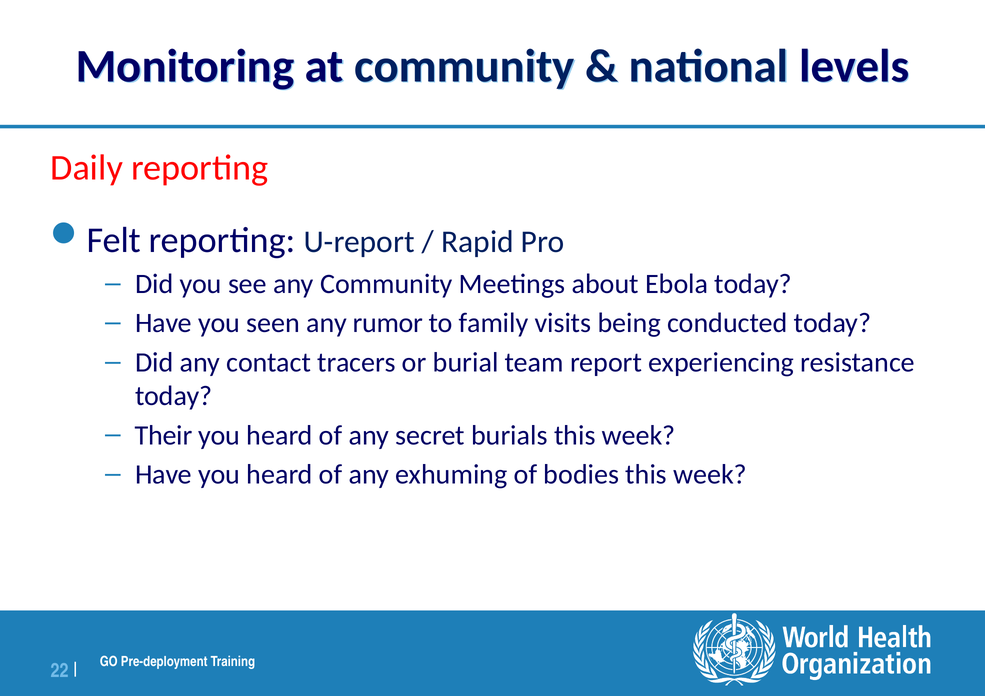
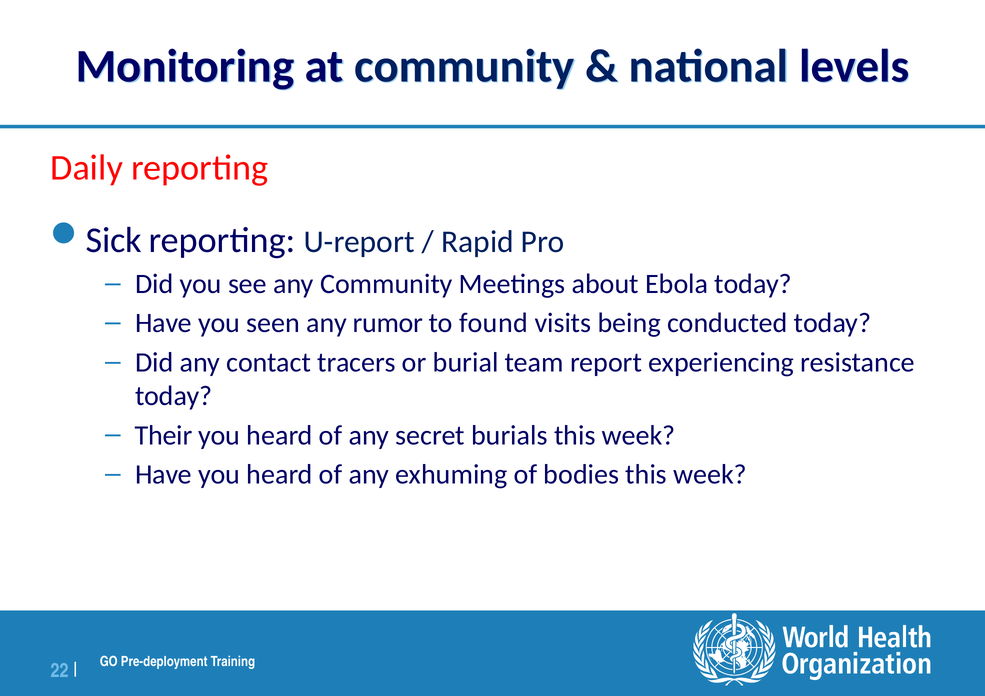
Felt: Felt -> Sick
family: family -> found
